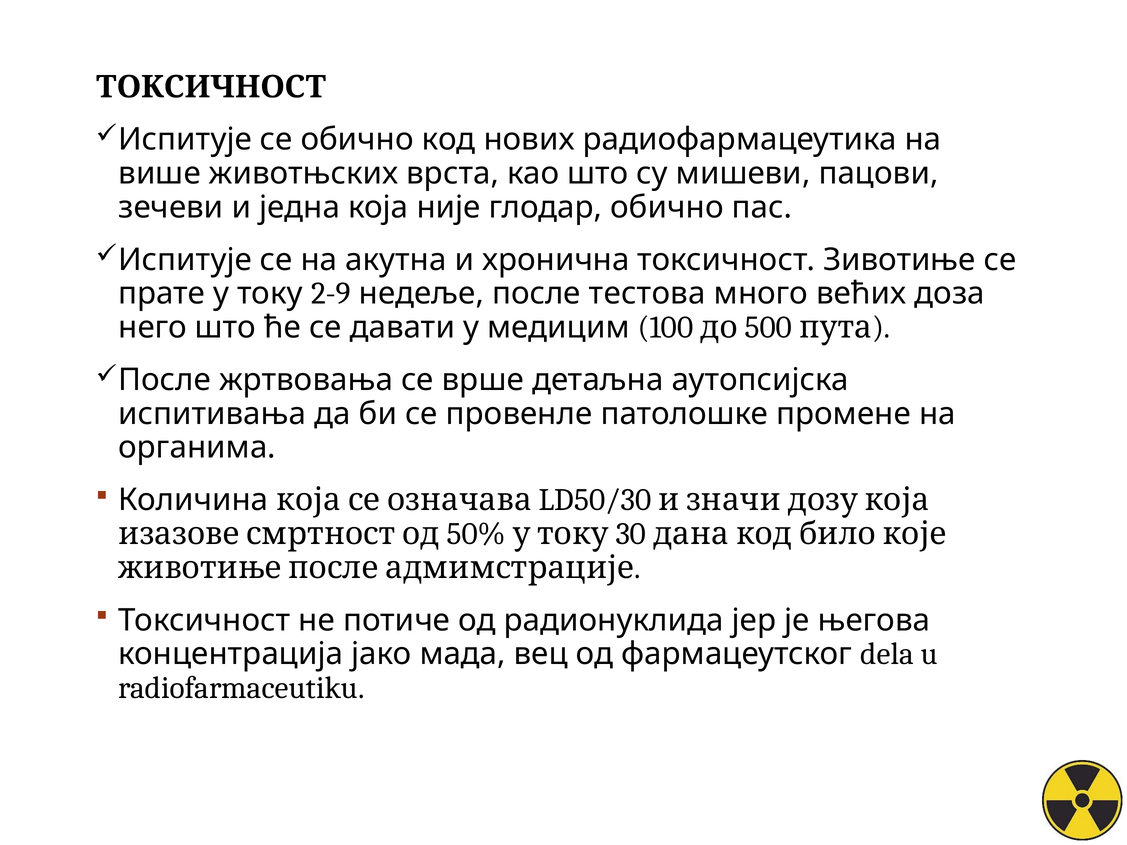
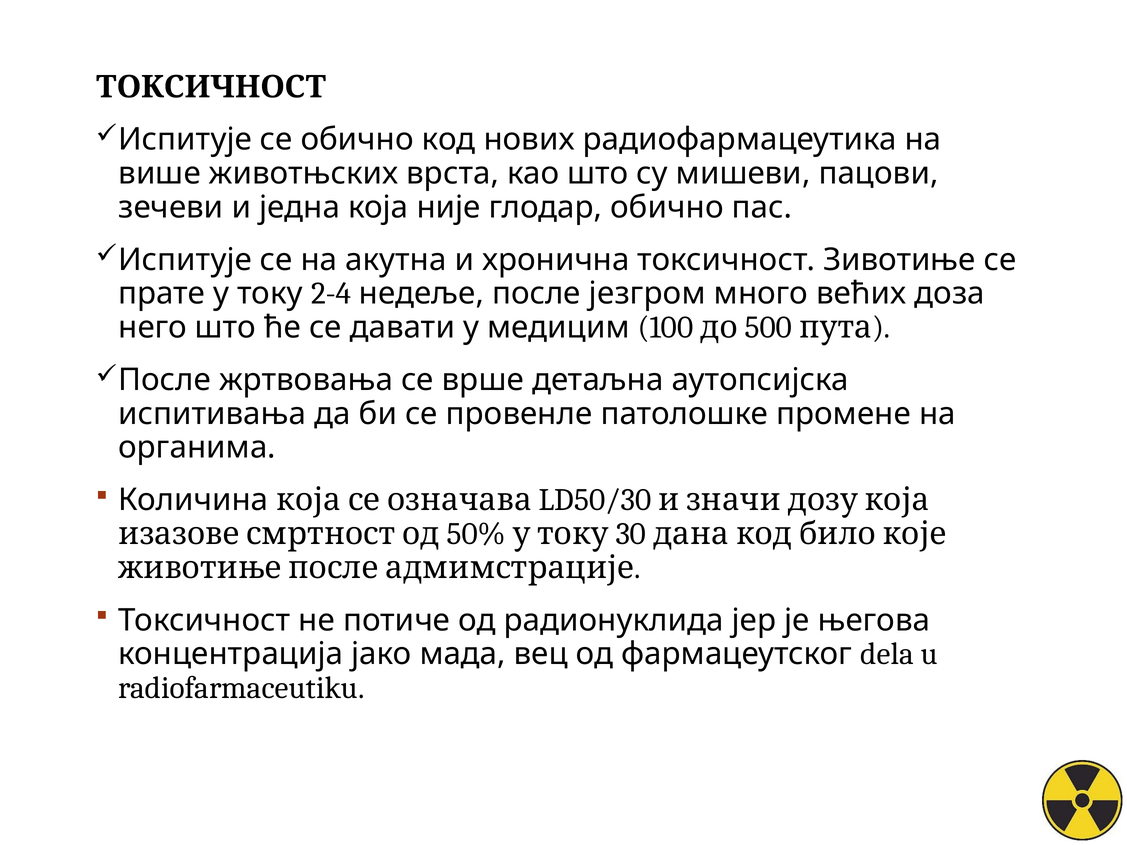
2-9: 2-9 -> 2-4
тестова: тестова -> језгром
